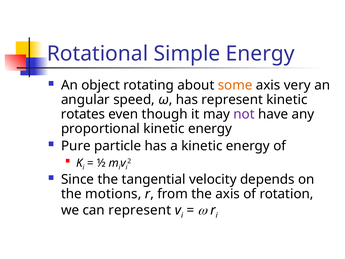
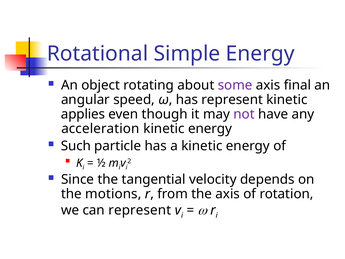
some colour: orange -> purple
very: very -> final
rotates: rotates -> applies
proportional: proportional -> acceleration
Pure: Pure -> Such
